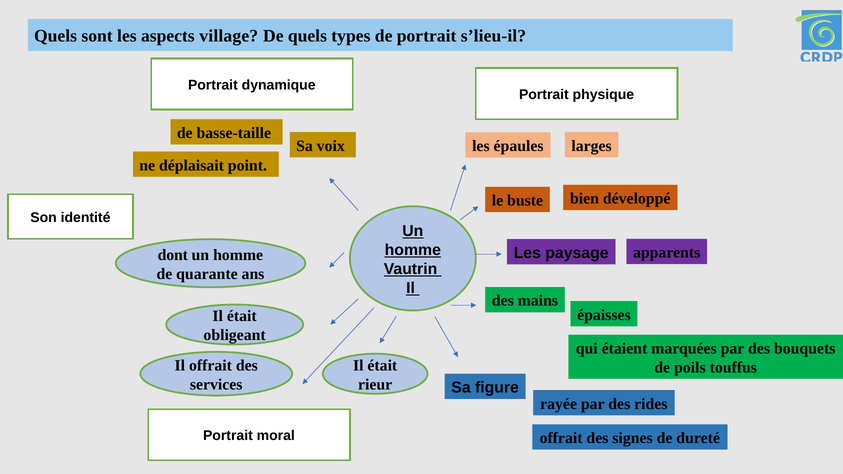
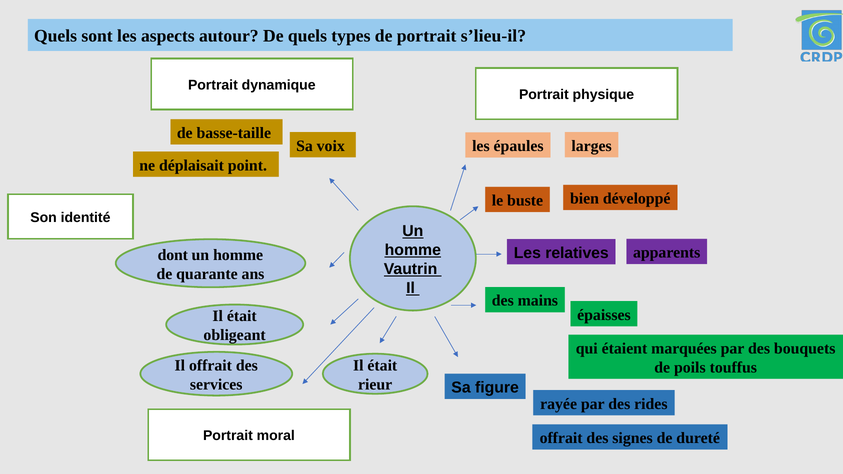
village: village -> autour
paysage: paysage -> relatives
